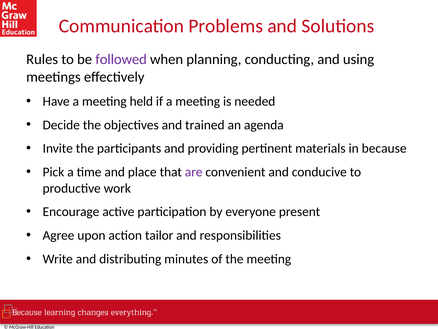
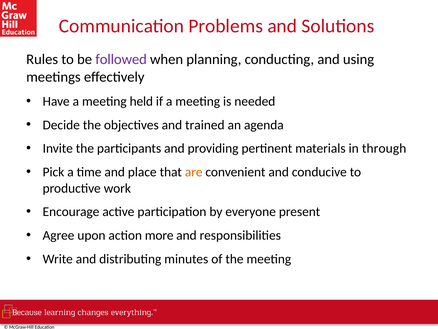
because: because -> through
are colour: purple -> orange
tailor: tailor -> more
